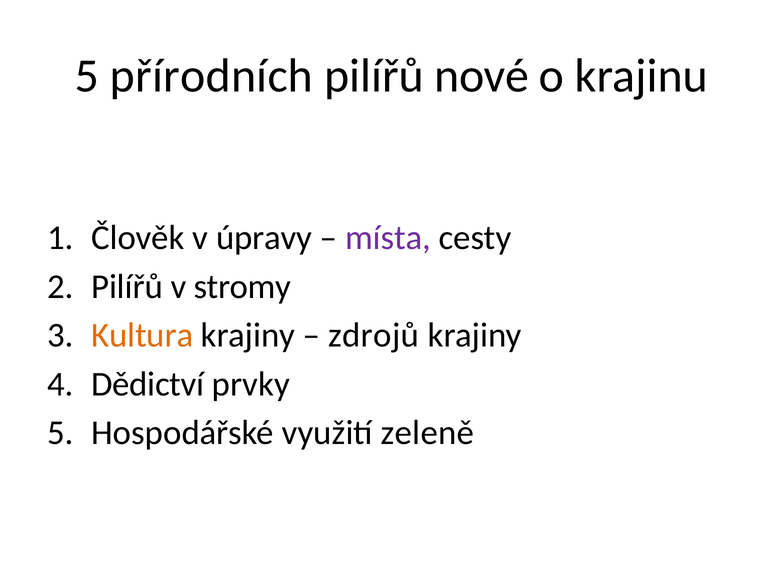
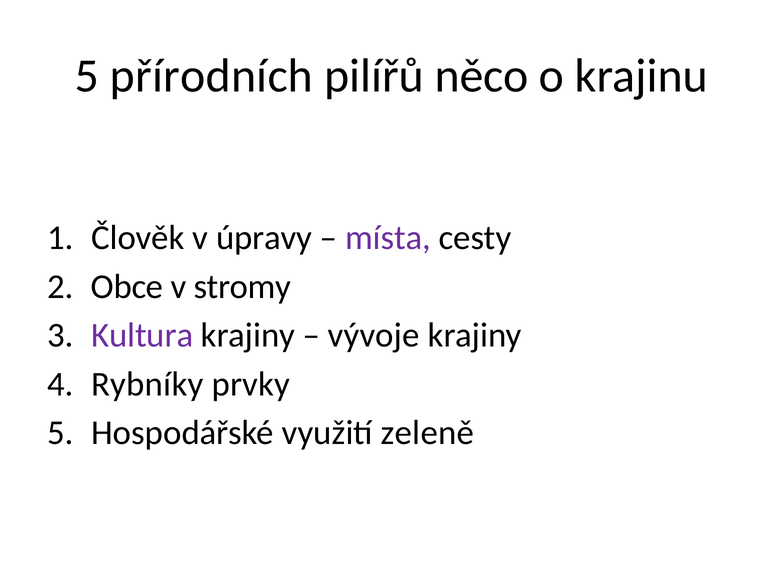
nové: nové -> něco
Pilířů at (127, 287): Pilířů -> Obce
Kultura colour: orange -> purple
zdrojů: zdrojů -> vývoje
Dědictví: Dědictví -> Rybníky
